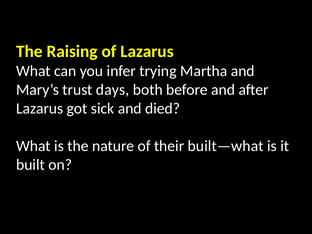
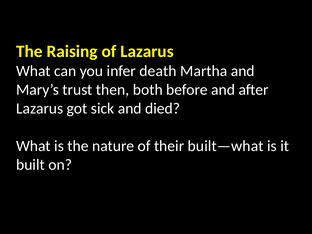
trying: trying -> death
days: days -> then
